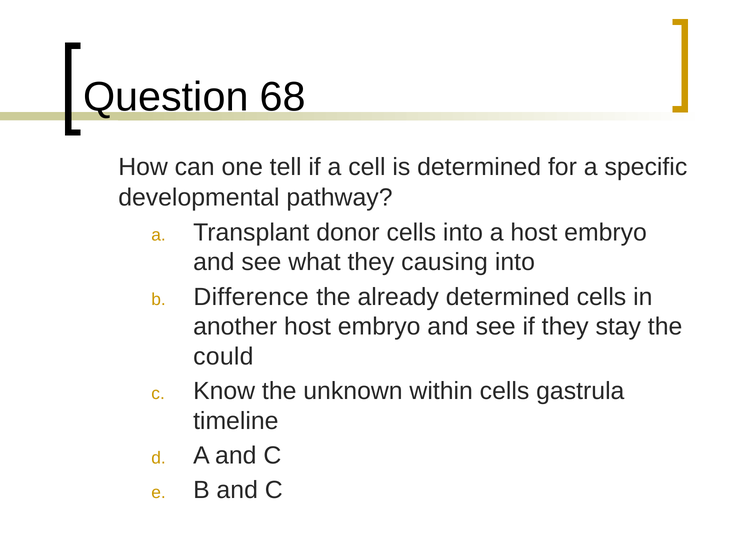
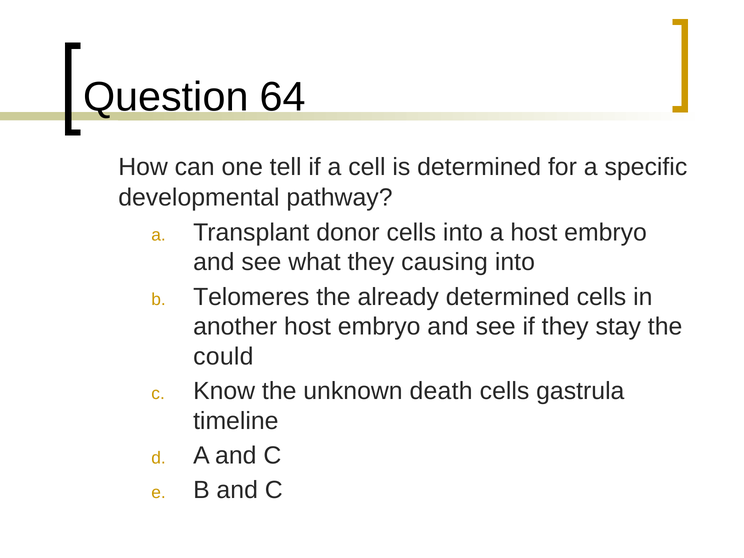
68: 68 -> 64
Difference: Difference -> Telomeres
within: within -> death
